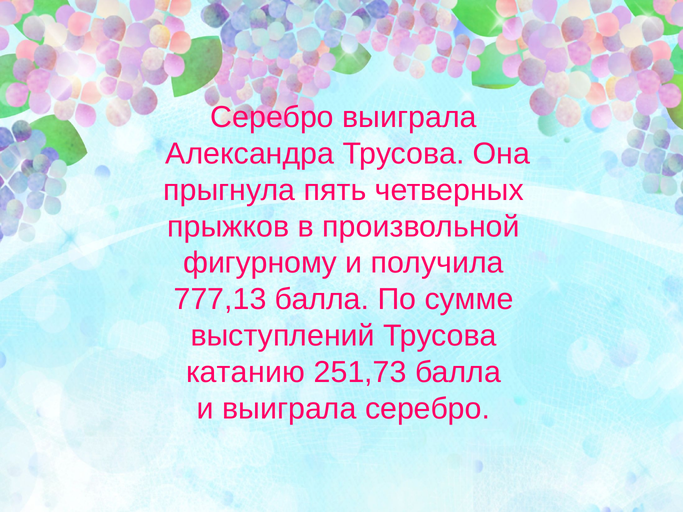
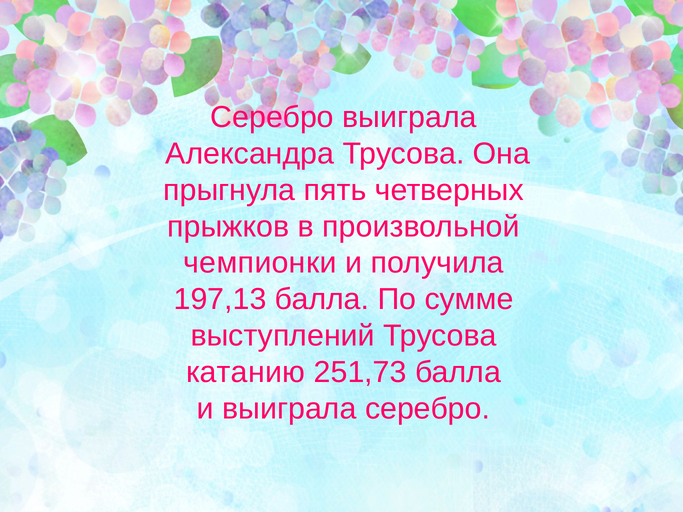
фигурному: фигурному -> чемпионки
777,13: 777,13 -> 197,13
